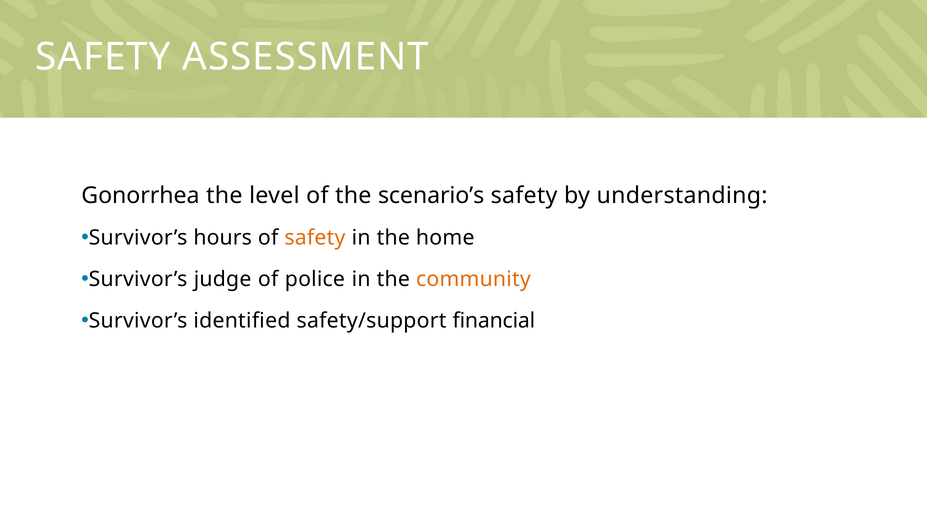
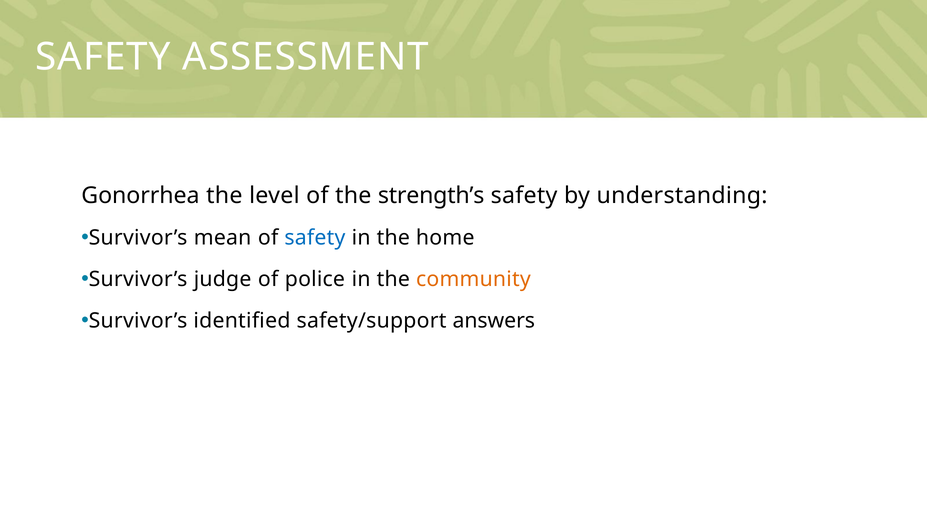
scenario’s: scenario’s -> strength’s
hours: hours -> mean
safety at (315, 238) colour: orange -> blue
financial: financial -> answers
